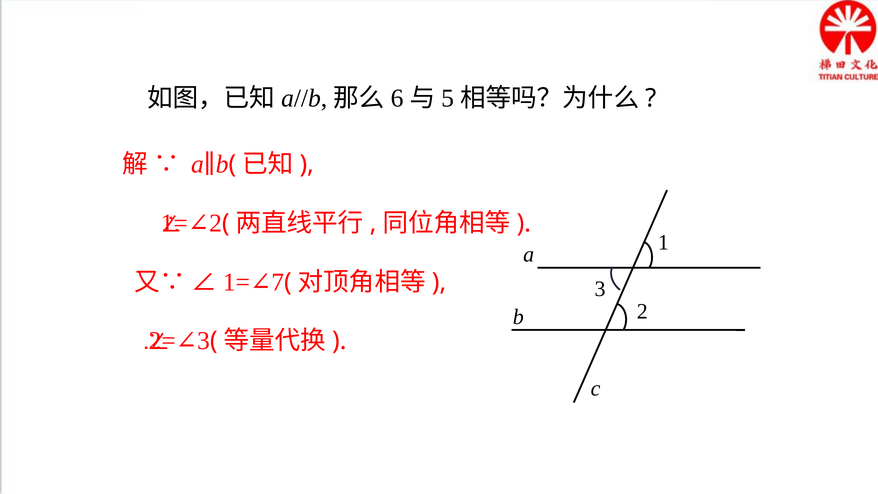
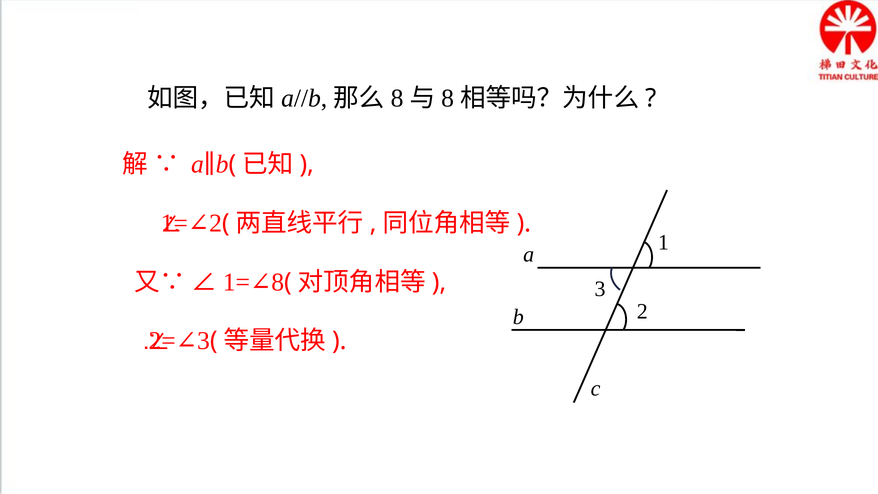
6 at (397, 98): 6 -> 8
5 at (448, 98): 5 -> 8
7 at (278, 282): 7 -> 8
